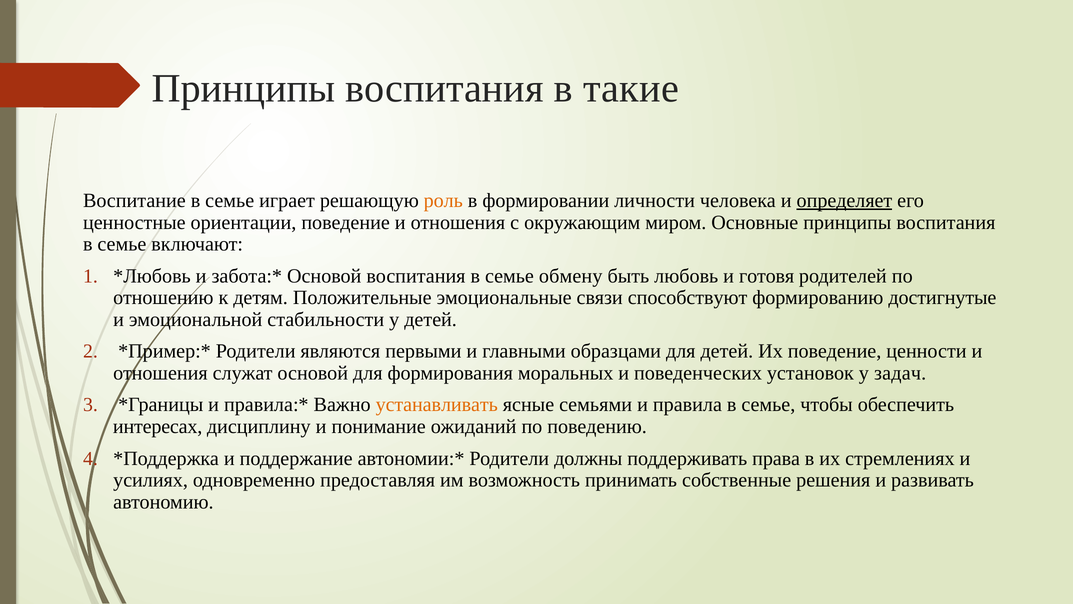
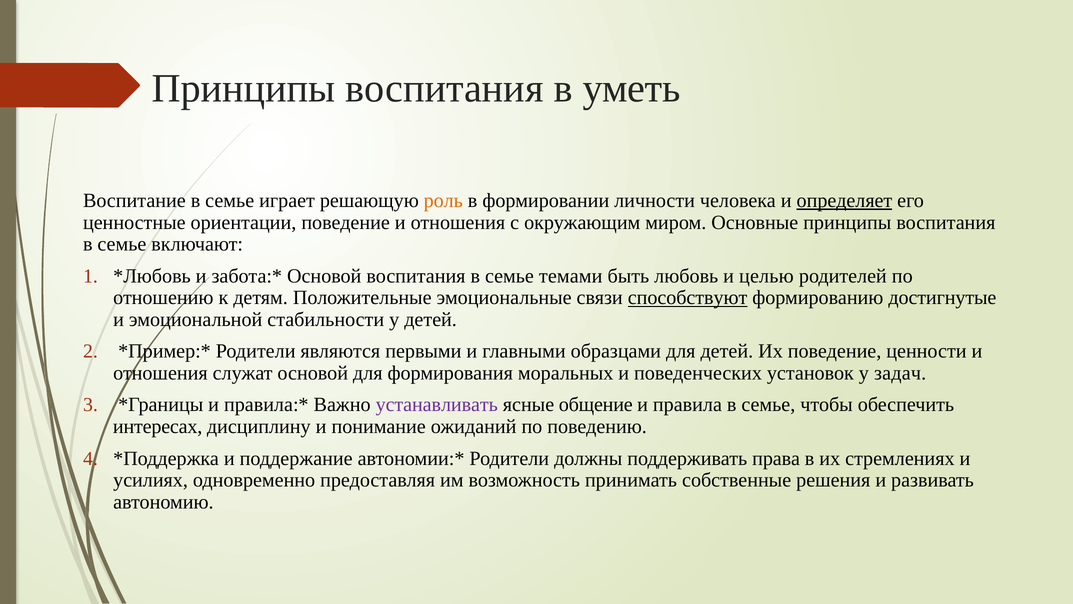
такие: такие -> уметь
обмену: обмену -> темами
готовя: готовя -> целью
способствуют underline: none -> present
устанавливать colour: orange -> purple
семьями: семьями -> общение
